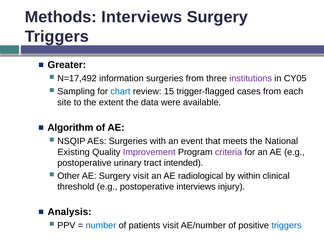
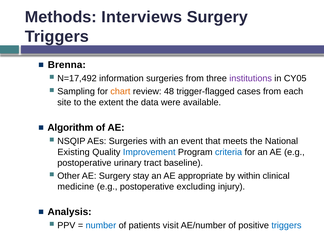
Greater: Greater -> Brenna
chart colour: blue -> orange
15: 15 -> 48
Improvement colour: purple -> blue
criteria colour: purple -> blue
intended: intended -> baseline
Surgery visit: visit -> stay
radiological: radiological -> appropriate
threshold: threshold -> medicine
postoperative interviews: interviews -> excluding
